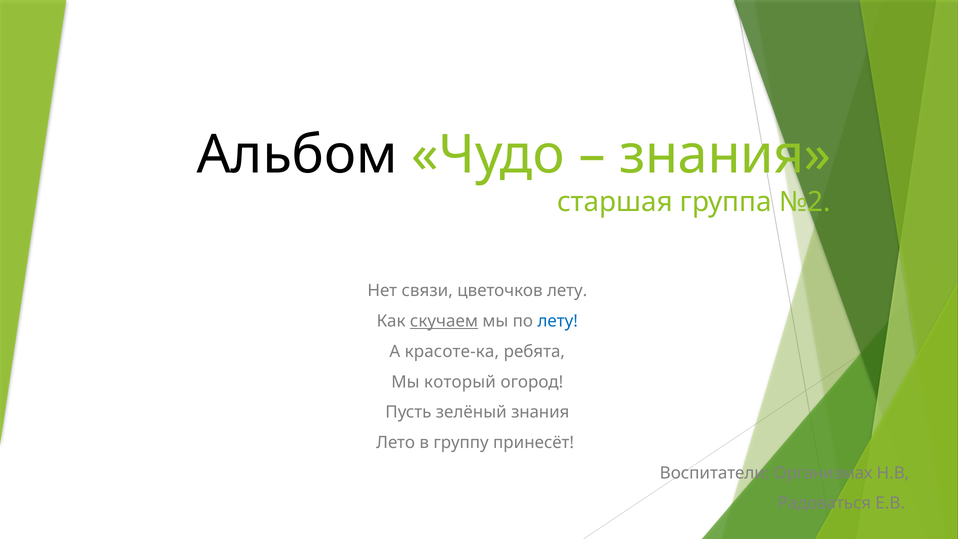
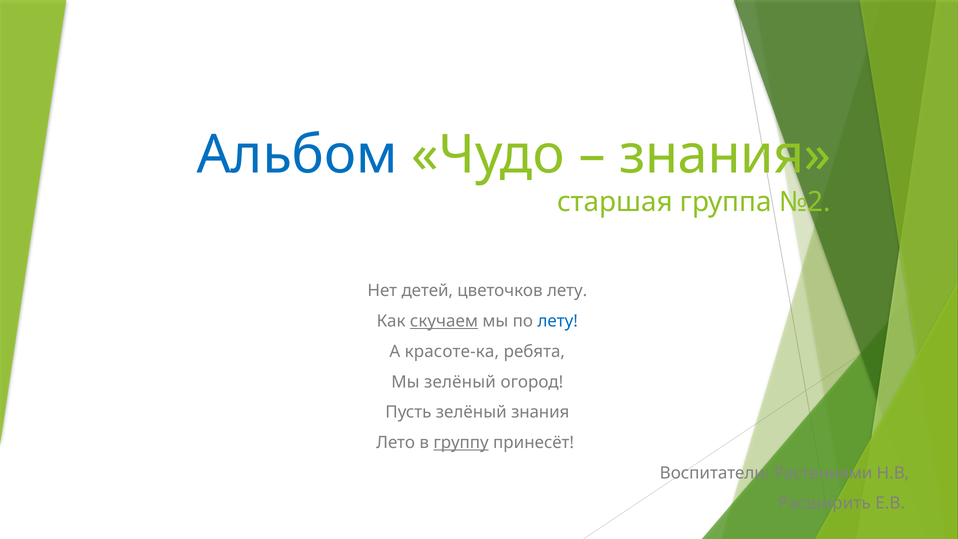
Альбом colour: black -> blue
связи: связи -> детей
Мы который: который -> зелёный
группу underline: none -> present
Организмах: Организмах -> Растениями
Радоваться: Радоваться -> Расширить
